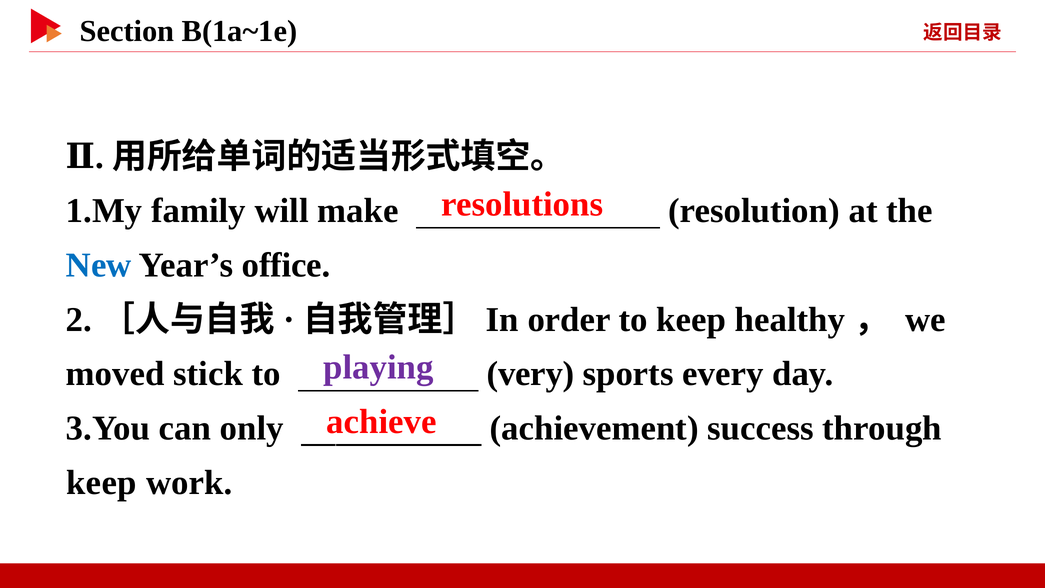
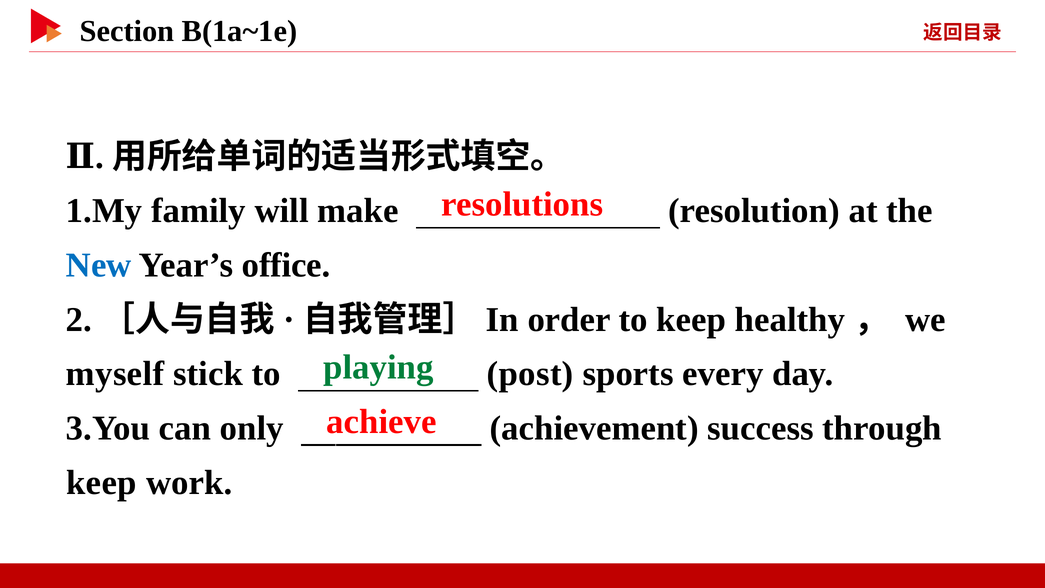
playing colour: purple -> green
moved: moved -> myself
very: very -> post
